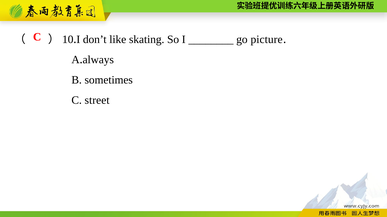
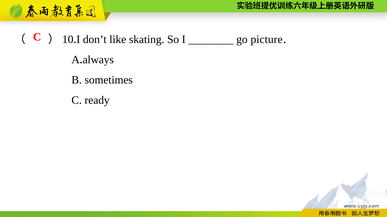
street: street -> ready
